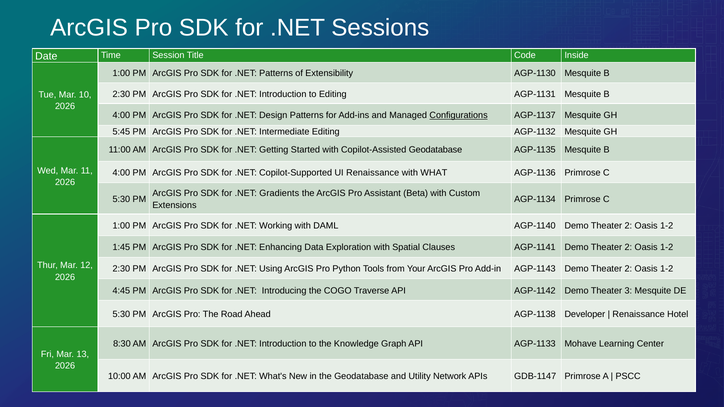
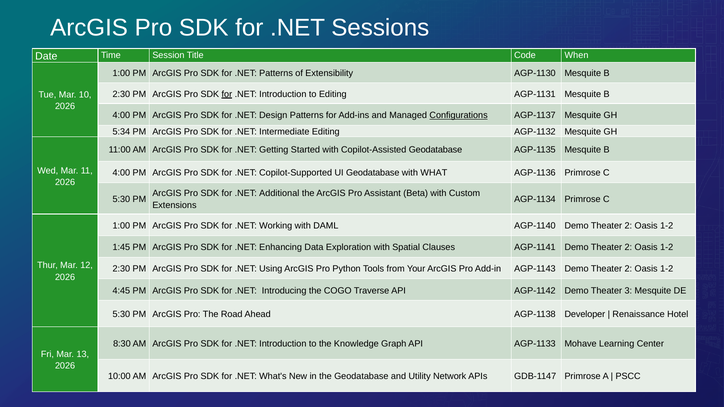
Inside: Inside -> When
for at (227, 94) underline: none -> present
5:45: 5:45 -> 5:34
UI Renaissance: Renaissance -> Geodatabase
Gradients: Gradients -> Additional
